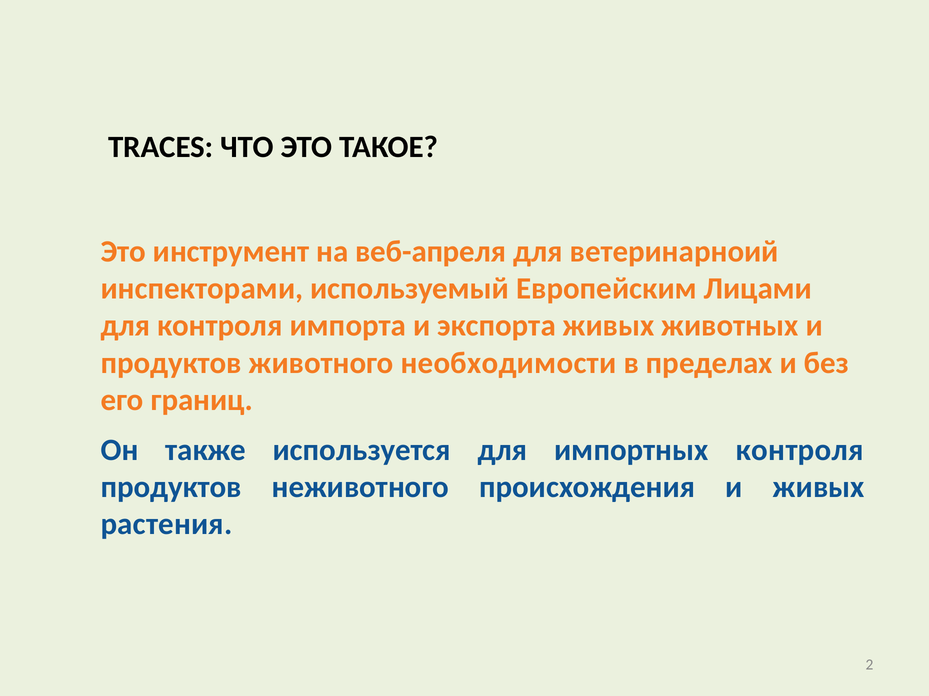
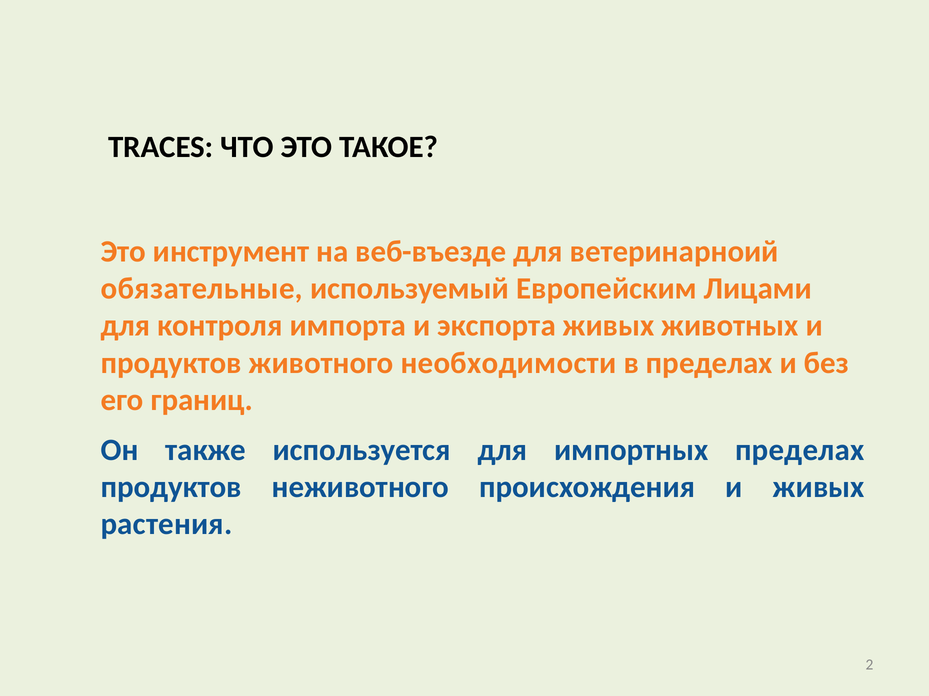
веб-апреля: веб-апреля -> веб-въезде
инспекторами: инспекторами -> обязательные
импортных контроля: контроля -> пределах
